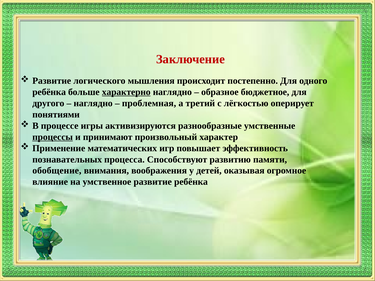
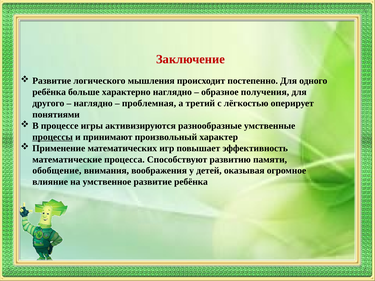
характерно underline: present -> none
бюджетное: бюджетное -> получения
познавательных: познавательных -> математические
